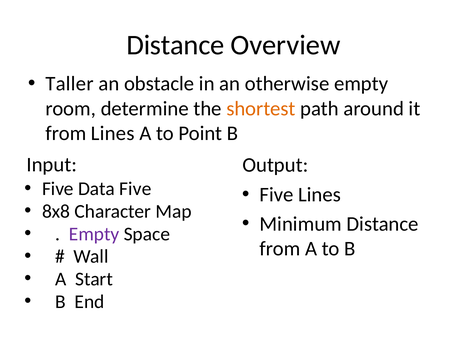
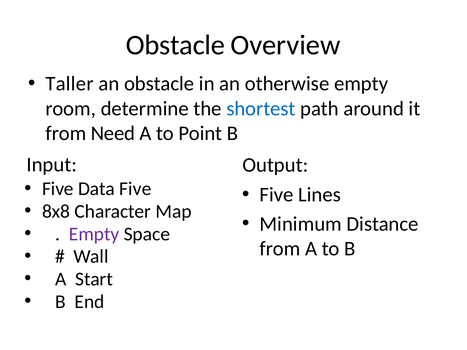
Distance at (175, 45): Distance -> Obstacle
shortest colour: orange -> blue
from Lines: Lines -> Need
